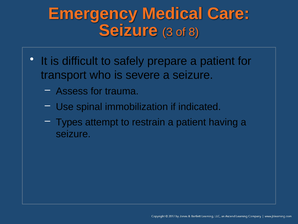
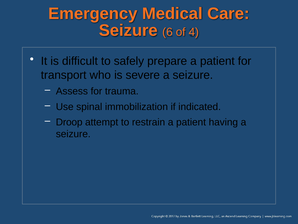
3: 3 -> 6
8: 8 -> 4
Types: Types -> Droop
